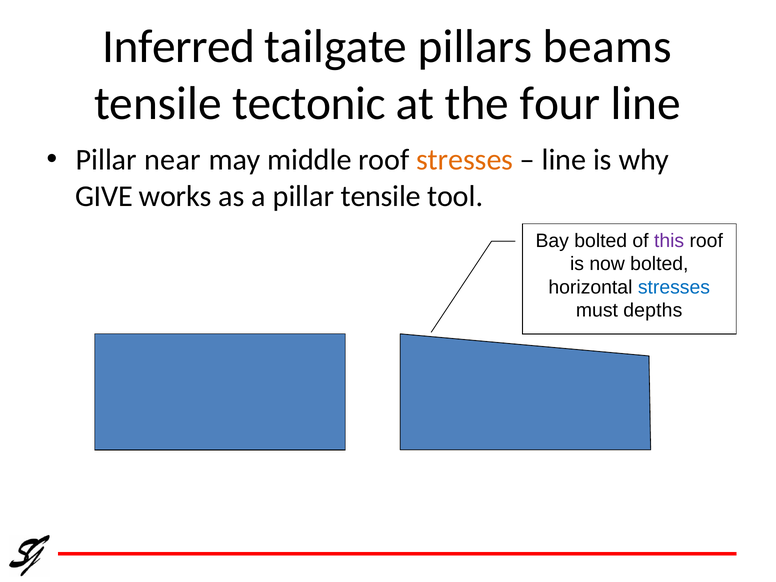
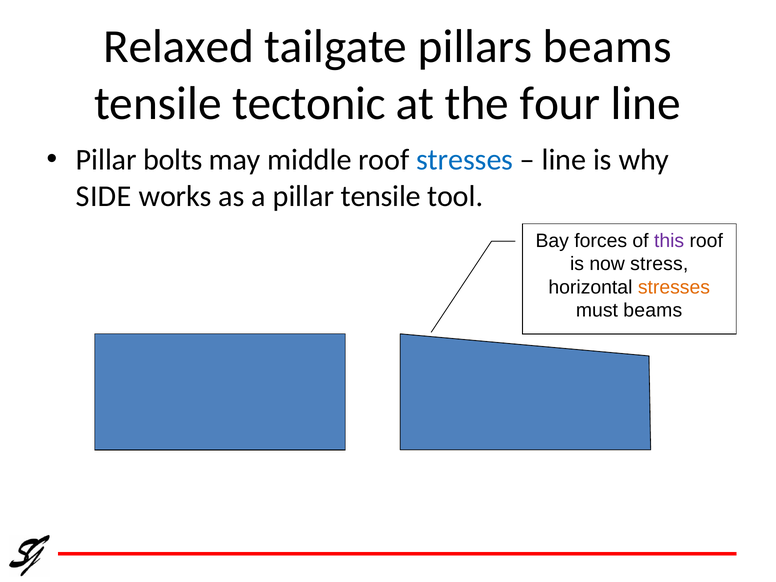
Inferred: Inferred -> Relaxed
near: near -> bolts
stresses at (465, 160) colour: orange -> blue
GIVE: GIVE -> SIDE
Bay bolted: bolted -> forces
now bolted: bolted -> stress
stresses at (674, 287) colour: blue -> orange
must depths: depths -> beams
